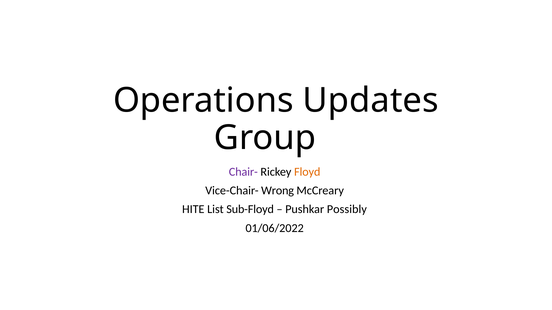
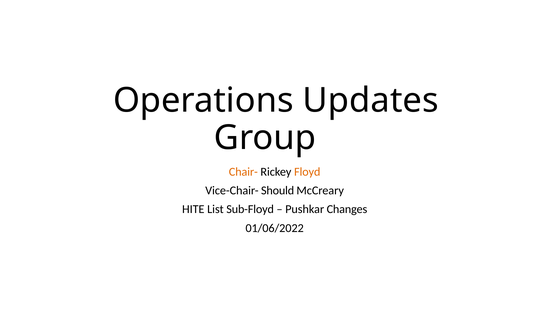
Chair- colour: purple -> orange
Wrong: Wrong -> Should
Possibly: Possibly -> Changes
